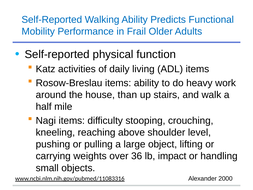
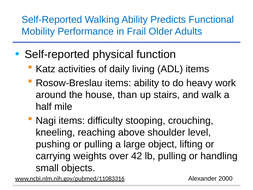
36: 36 -> 42
lb impact: impact -> pulling
